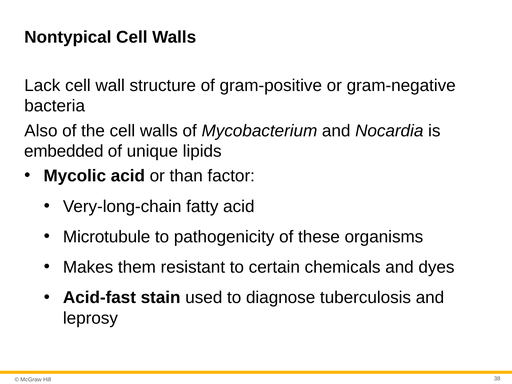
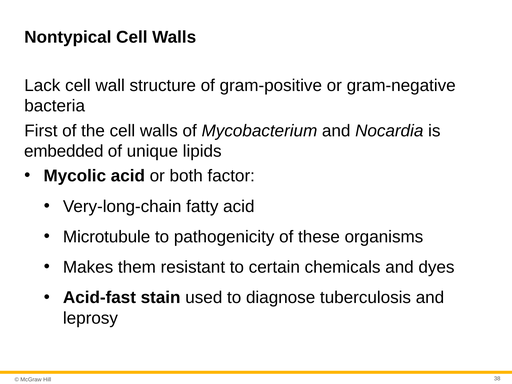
Also: Also -> First
than: than -> both
